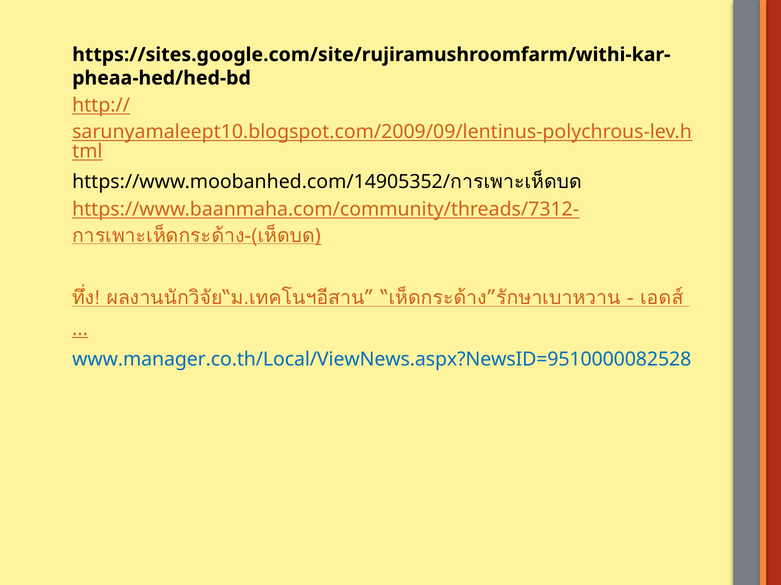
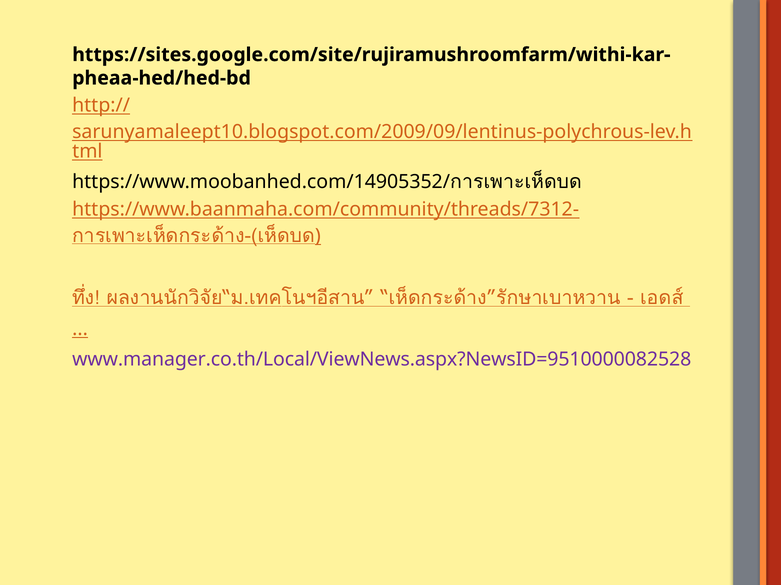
www.manager.co.th/Local/ViewNews.aspx?NewsID=9510000082528 colour: blue -> purple
